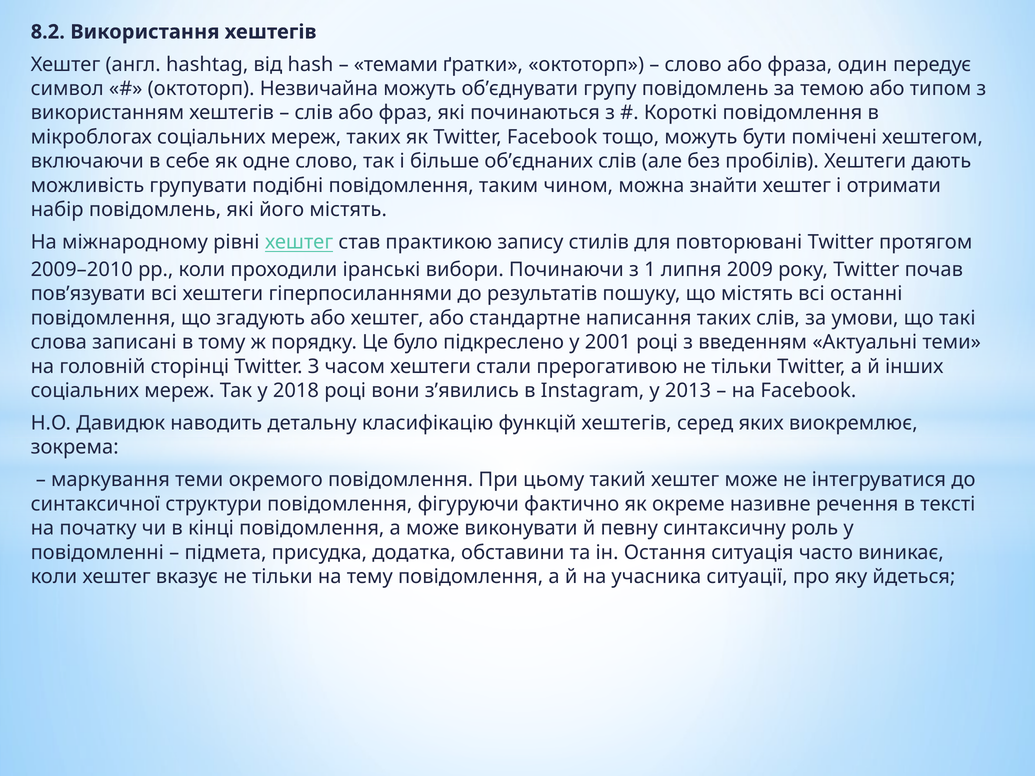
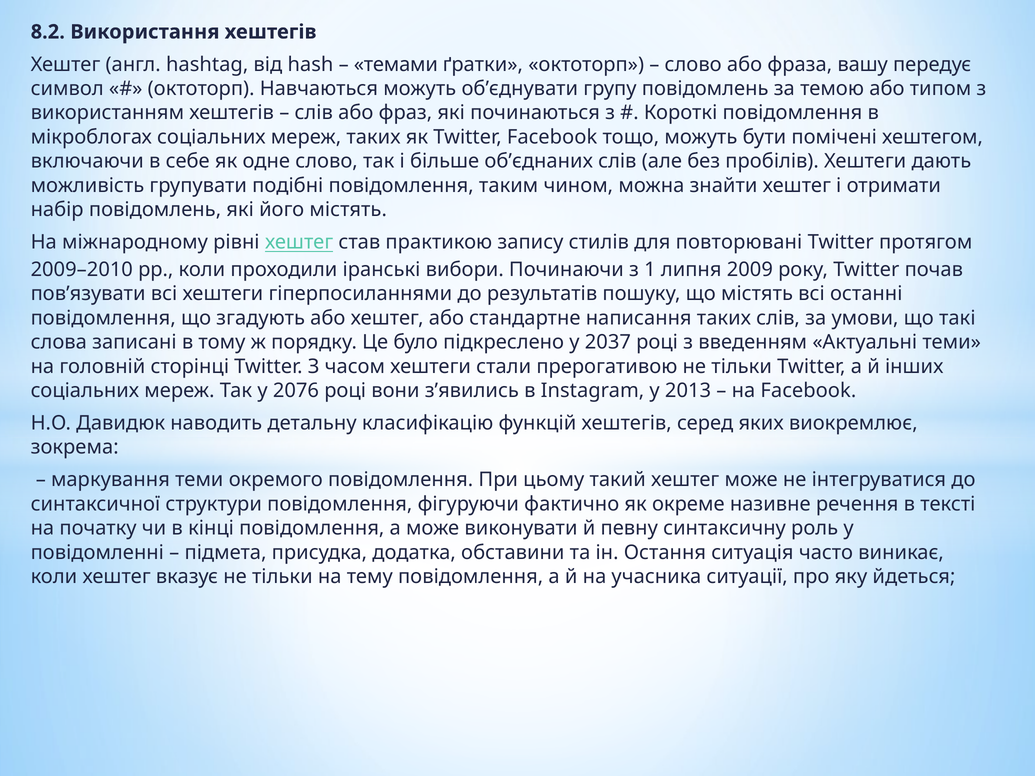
один: один -> вашу
Незвичайна: Незвичайна -> Навчаються
2001: 2001 -> 2037
2018: 2018 -> 2076
